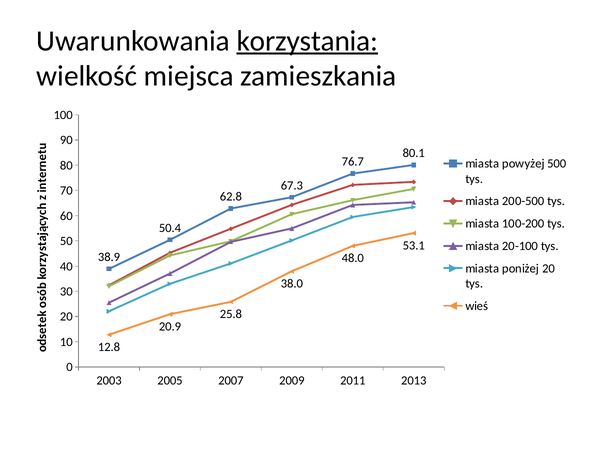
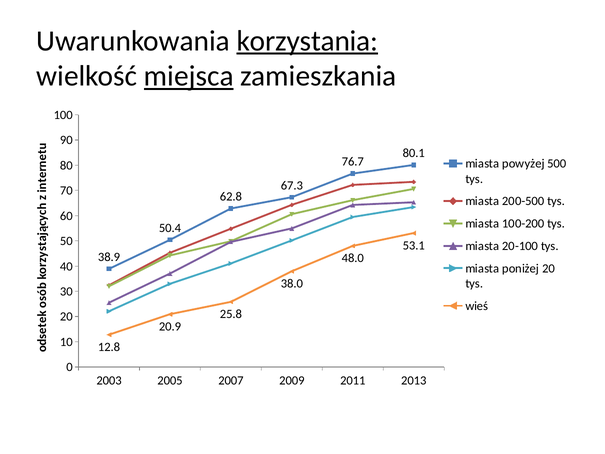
miejsca underline: none -> present
